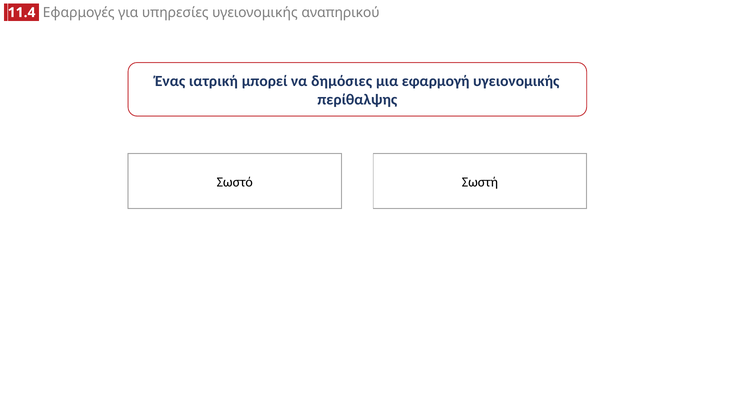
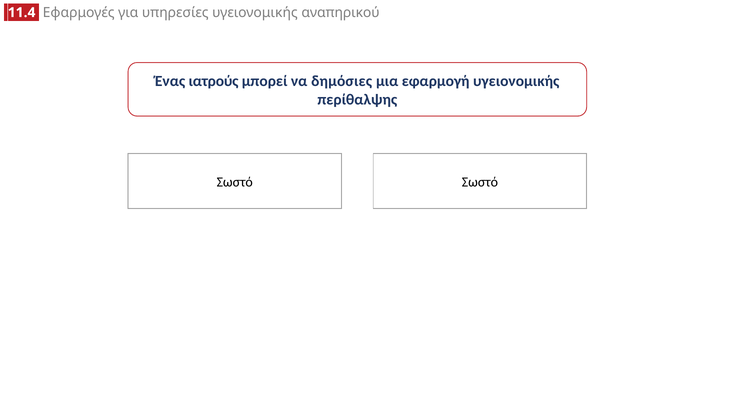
ιατρική: ιατρική -> ιατρούς
Σωστή at (480, 182): Σωστή -> Σωστό
